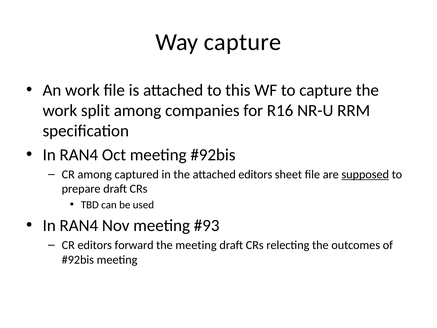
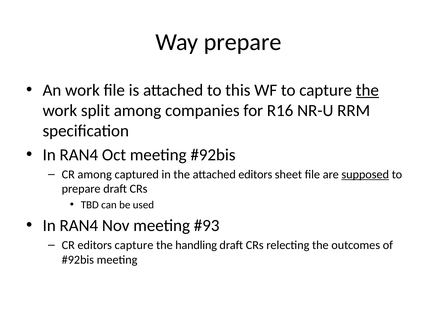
Way capture: capture -> prepare
the at (367, 90) underline: none -> present
editors forward: forward -> capture
the meeting: meeting -> handling
